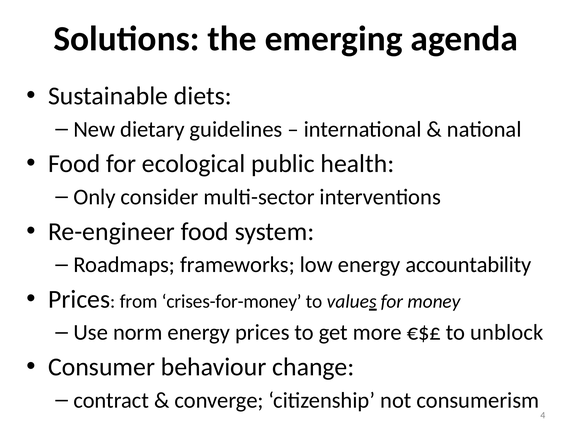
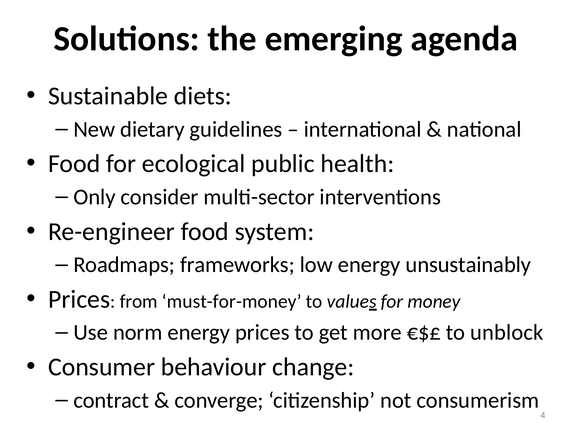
accountability: accountability -> unsustainably
crises-for-money: crises-for-money -> must-for-money
